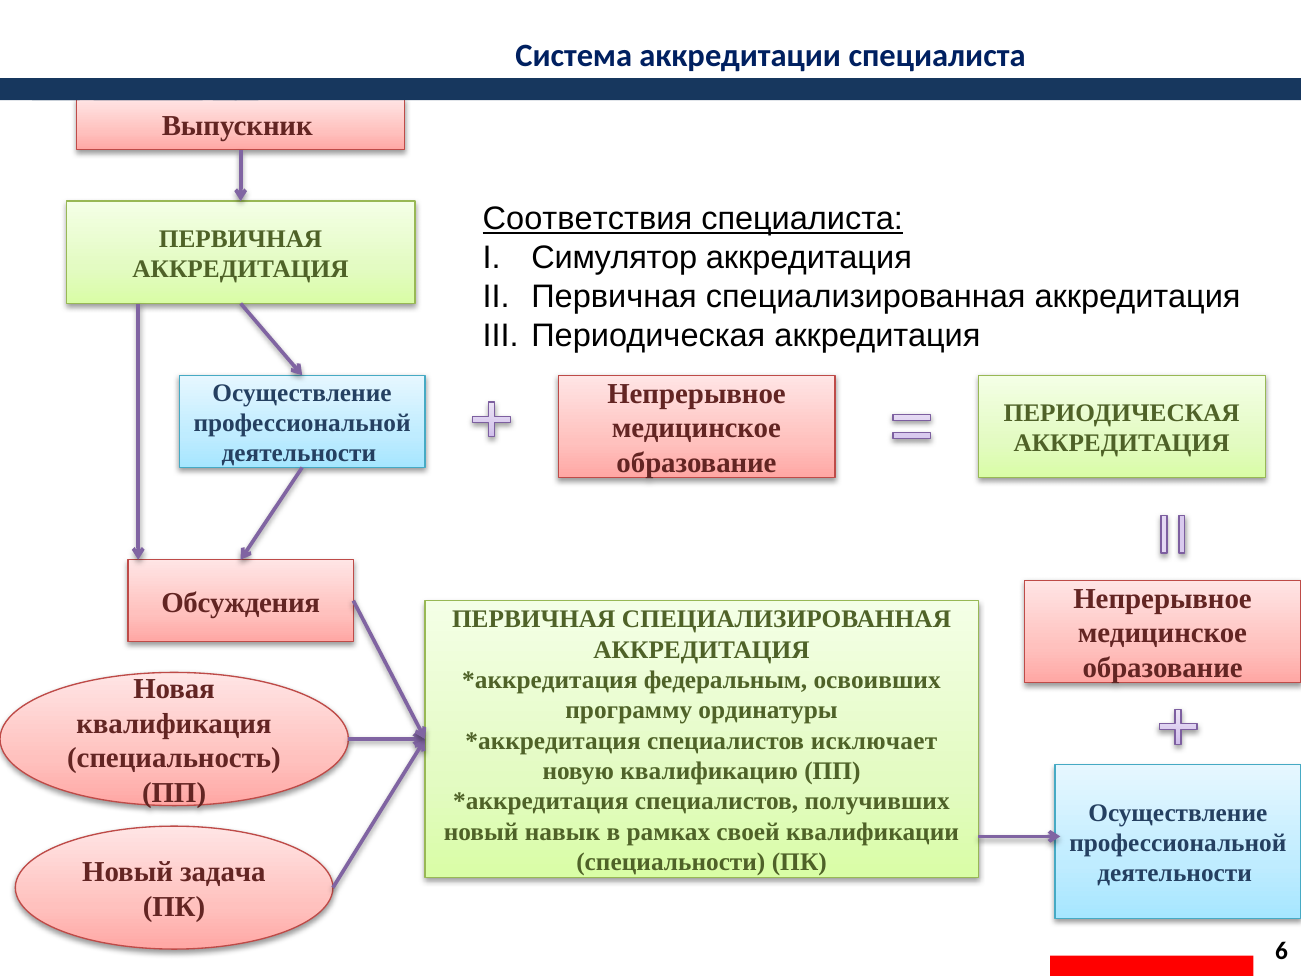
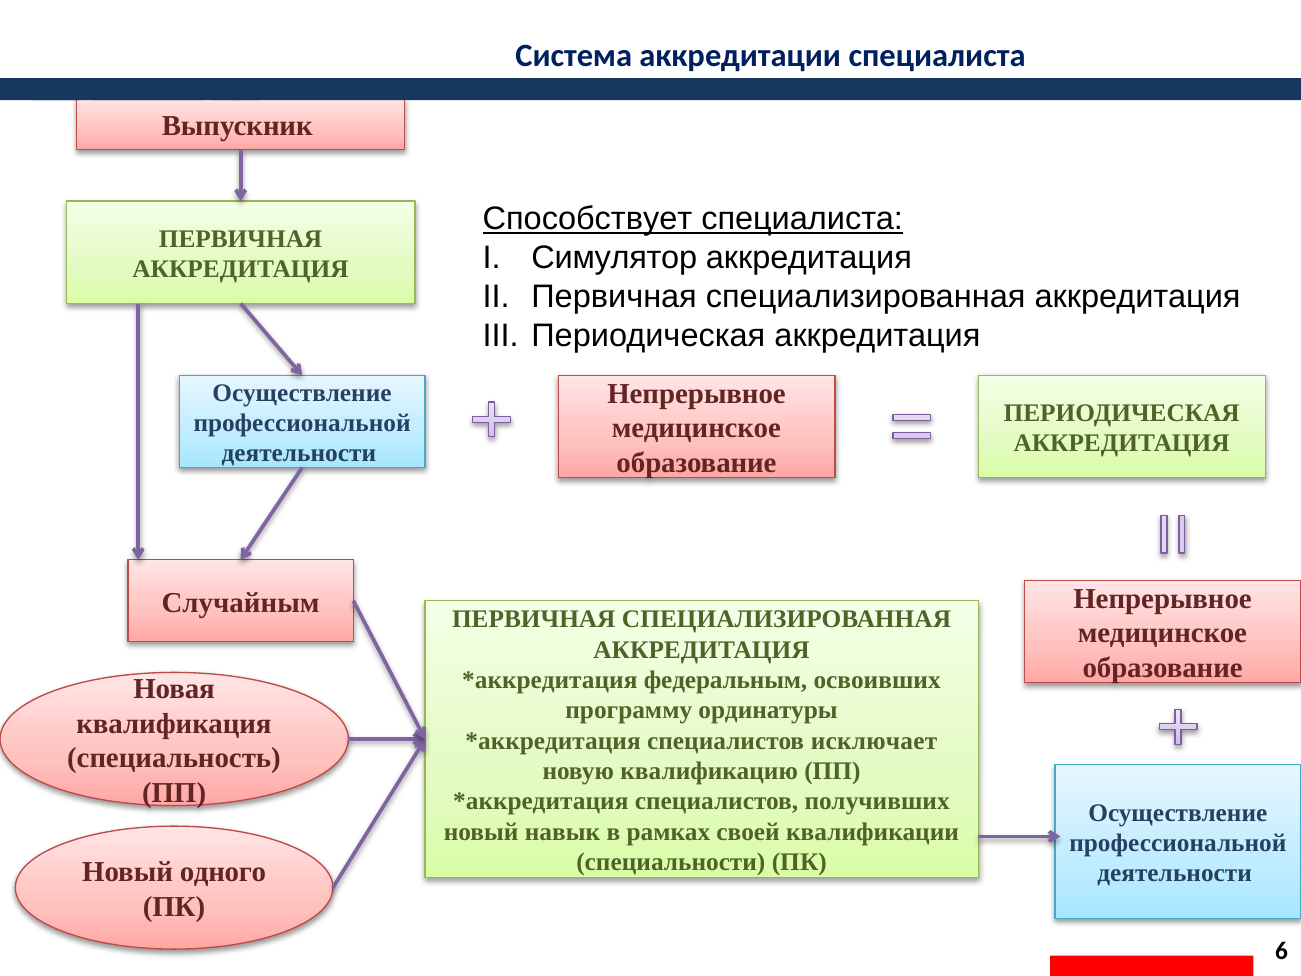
Соответствия: Соответствия -> Способствует
Обсуждения: Обсуждения -> Случайным
задача: задача -> одного
